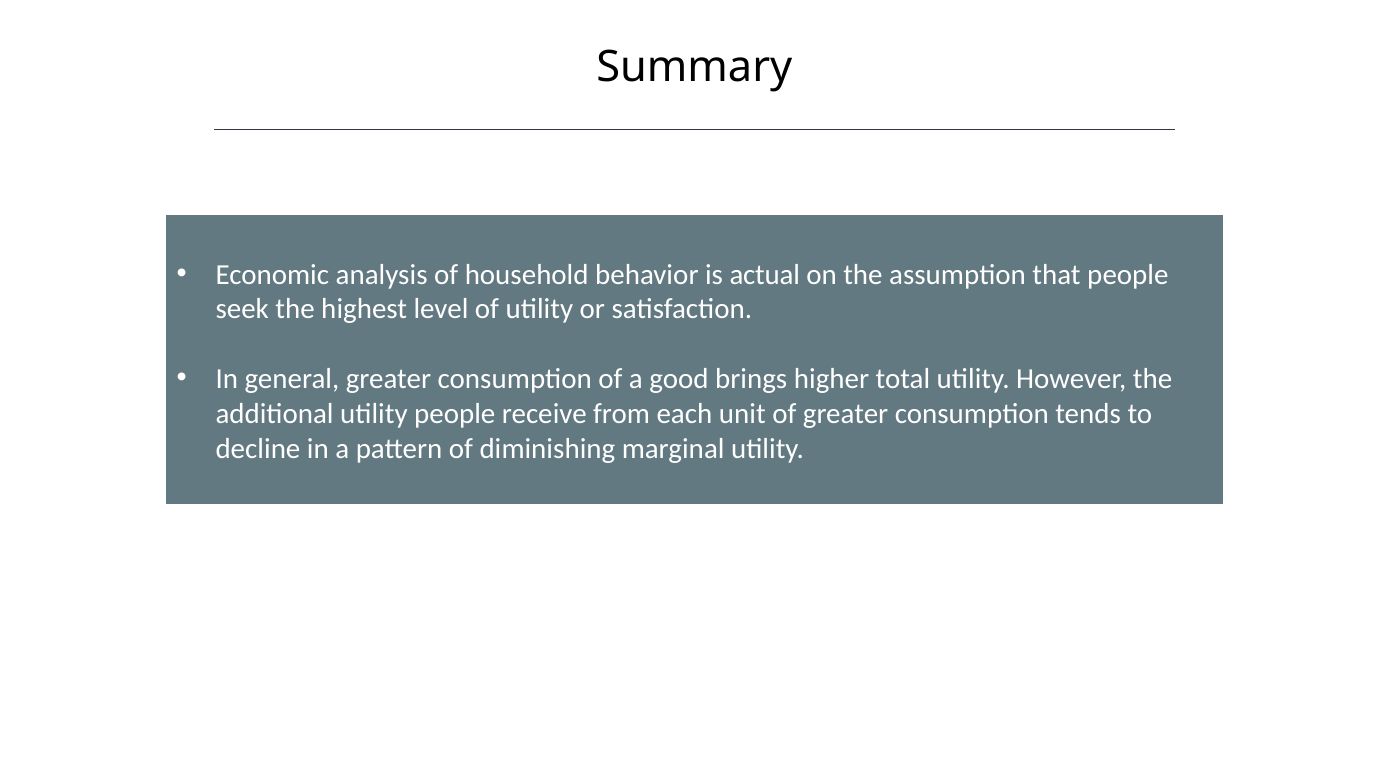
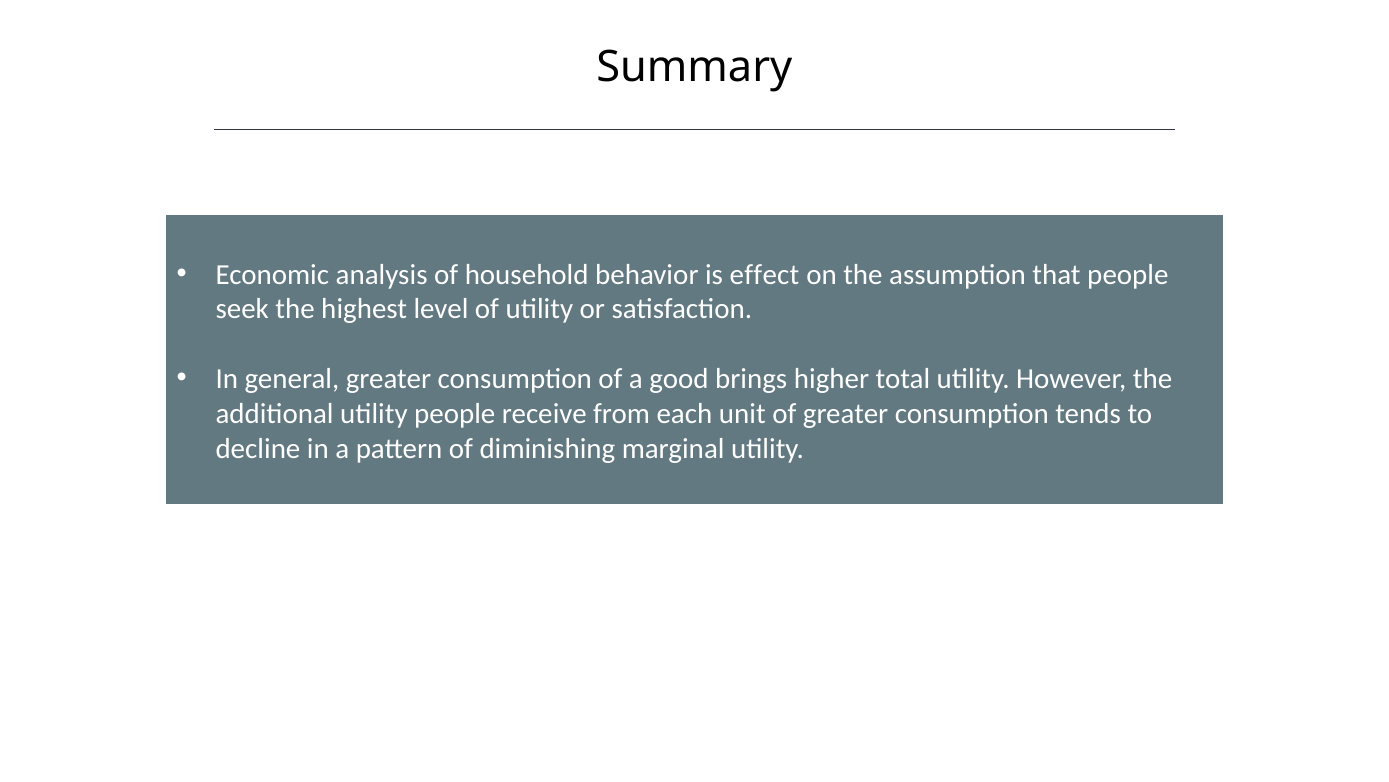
actual: actual -> effect
